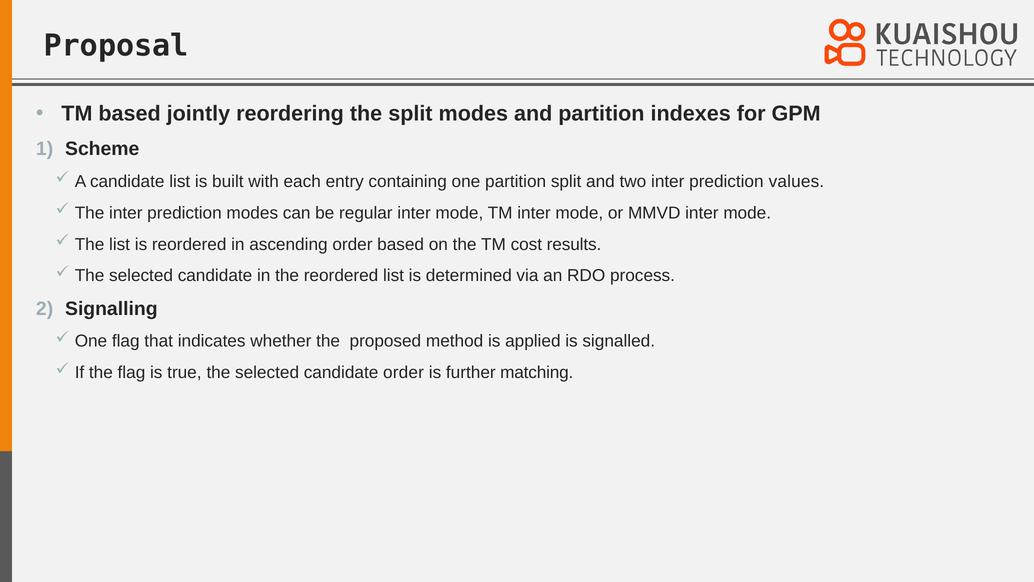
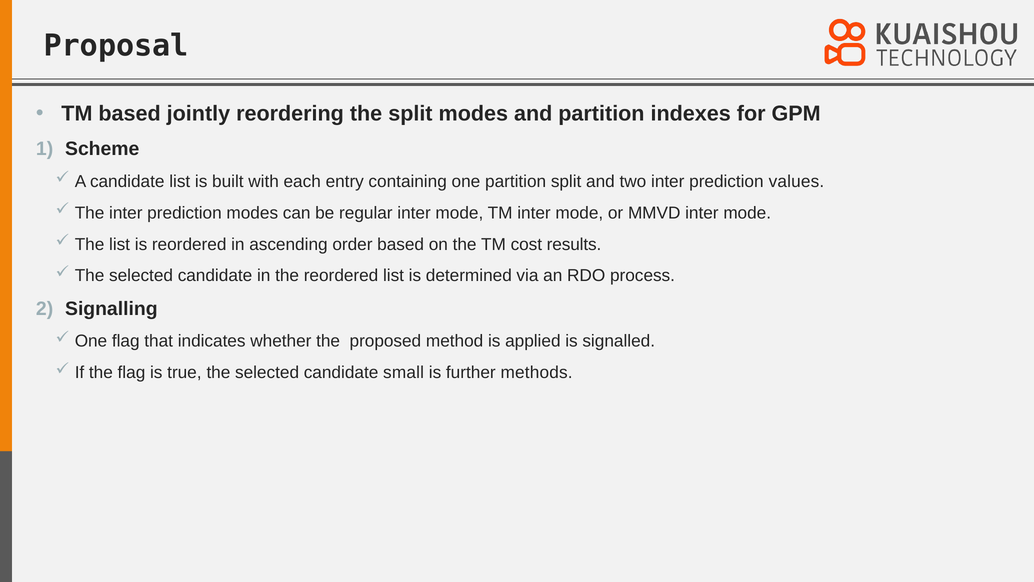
candidate order: order -> small
matching: matching -> methods
